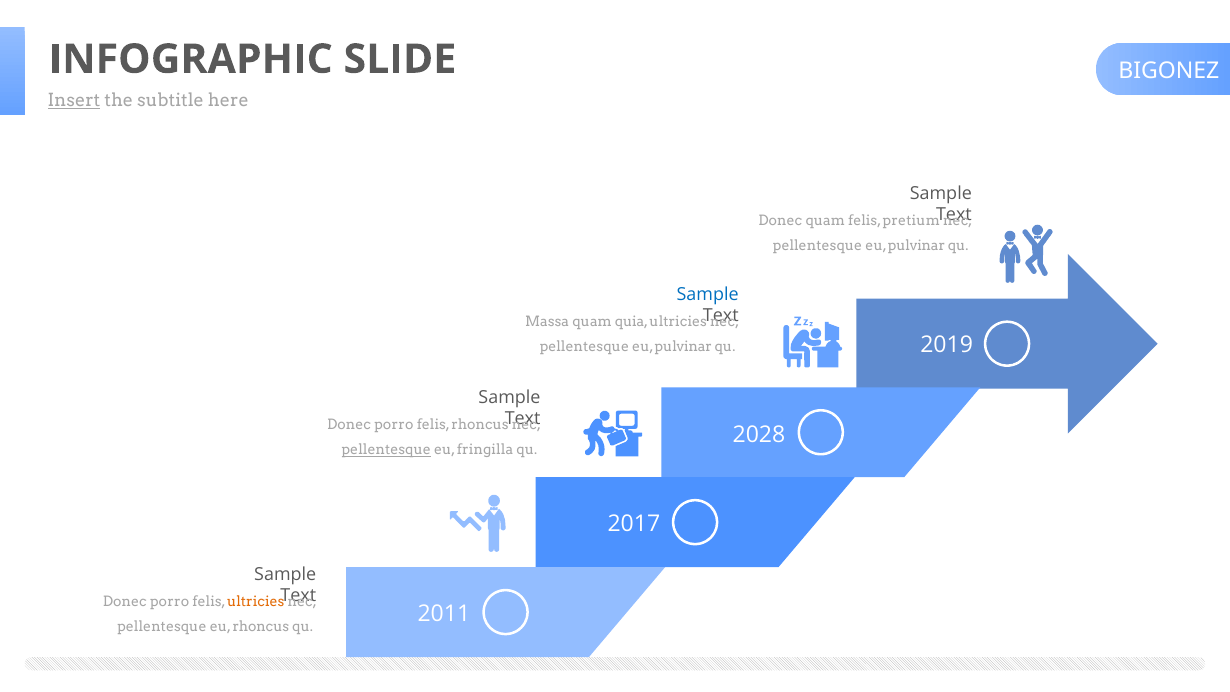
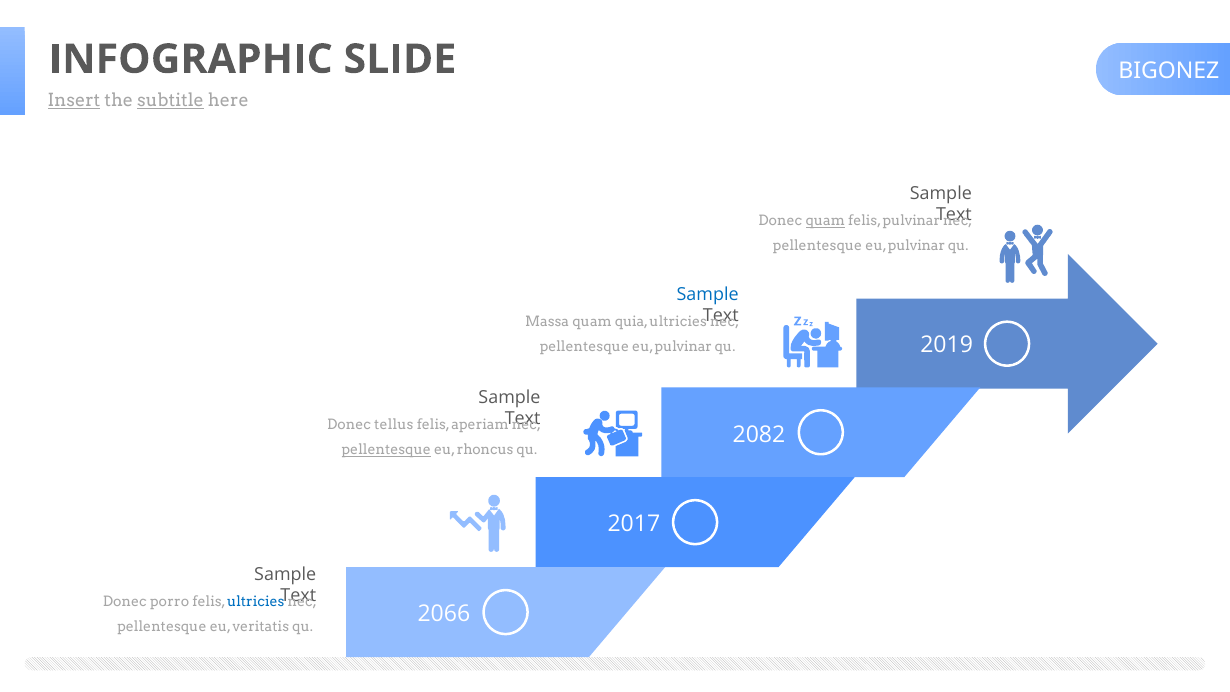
subtitle underline: none -> present
quam at (825, 221) underline: none -> present
felis pretium: pretium -> pulvinar
porro at (394, 425): porro -> tellus
felis rhoncus: rhoncus -> aperiam
2028: 2028 -> 2082
fringilla: fringilla -> rhoncus
ultricies at (256, 602) colour: orange -> blue
2011: 2011 -> 2066
eu rhoncus: rhoncus -> veritatis
